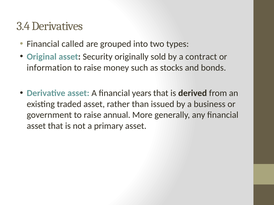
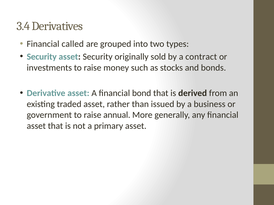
Original at (42, 57): Original -> Security
information: information -> investments
years: years -> bond
